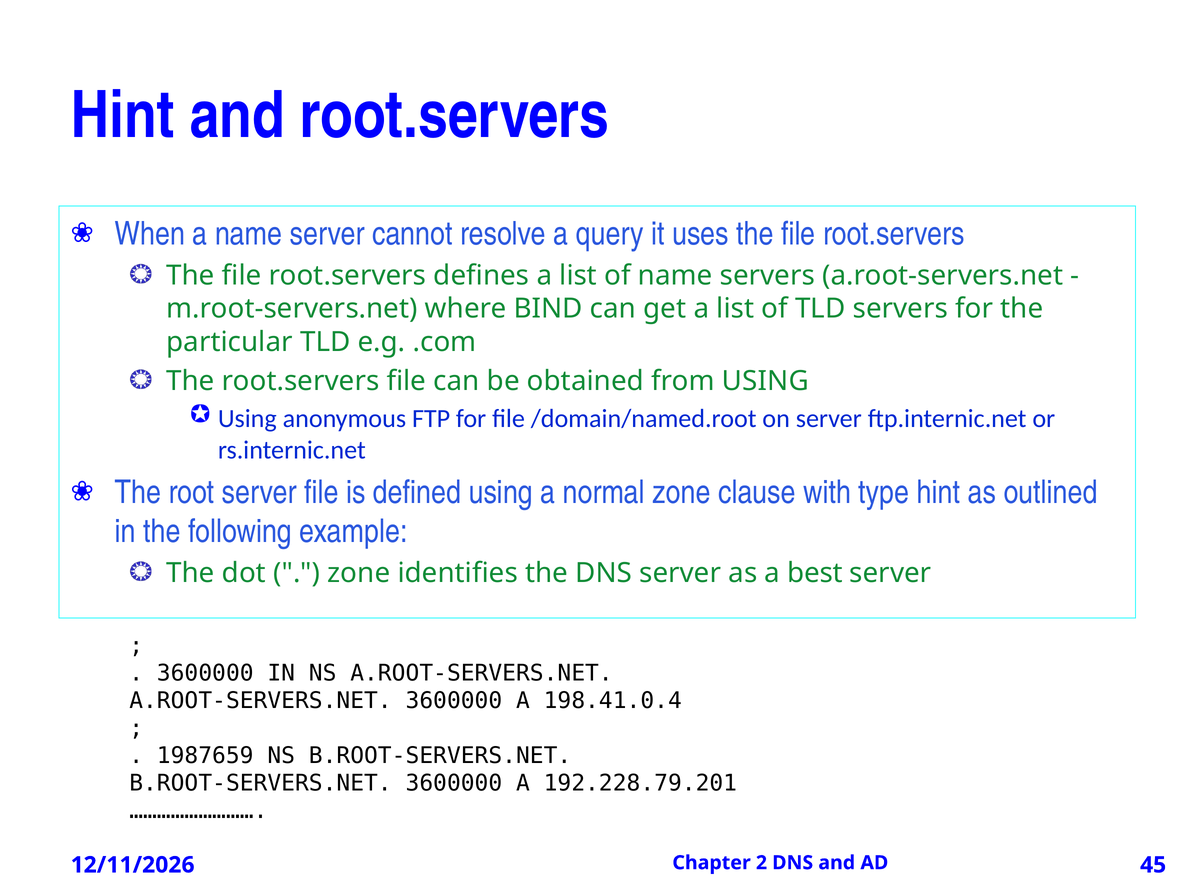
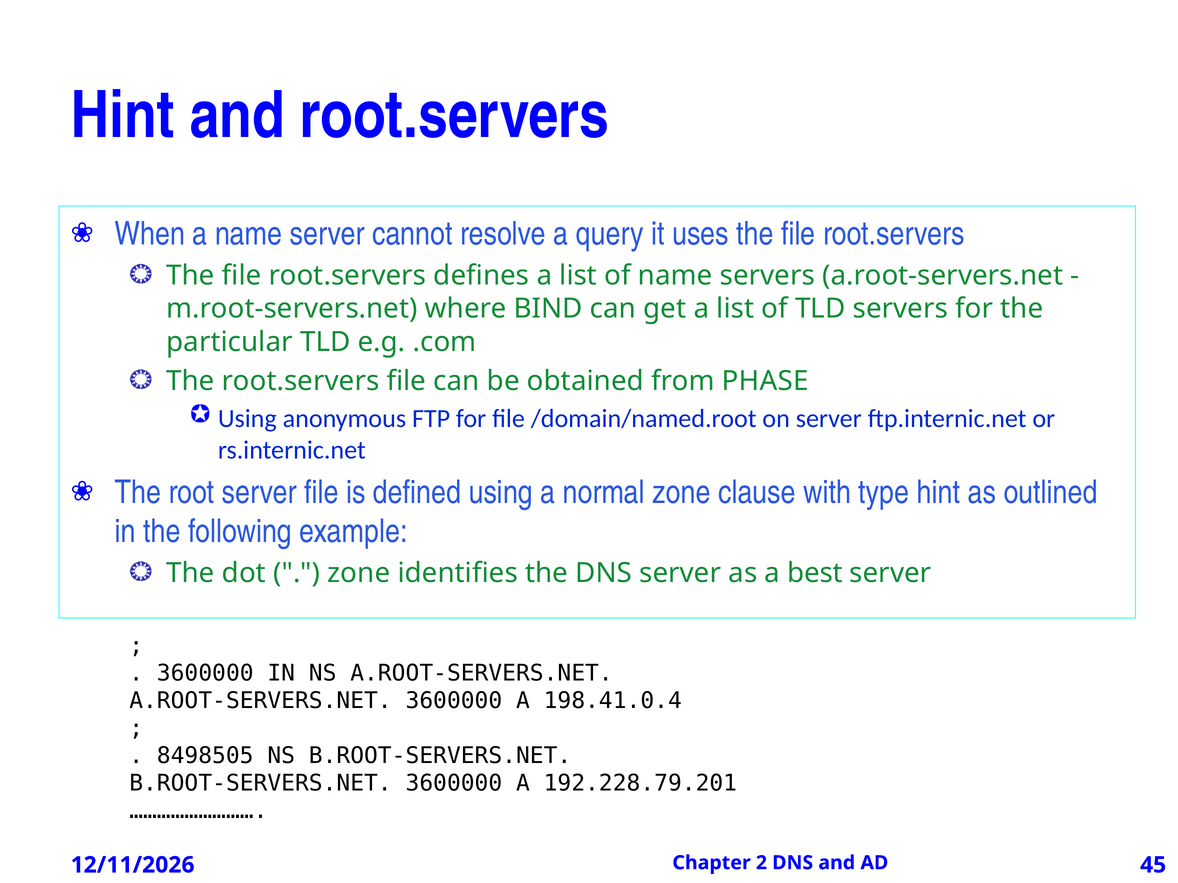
from USING: USING -> PHASE
1987659: 1987659 -> 8498505
